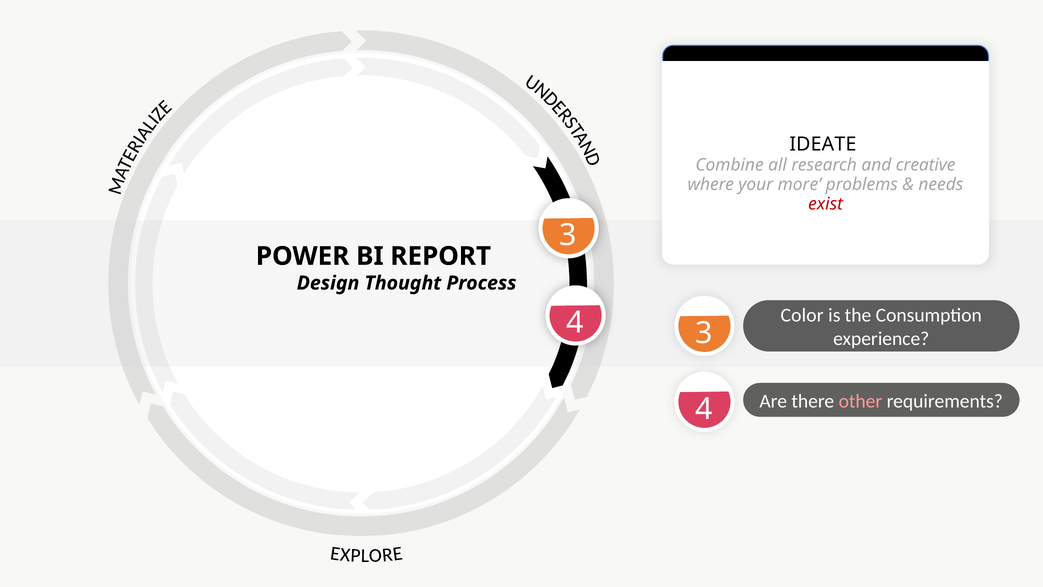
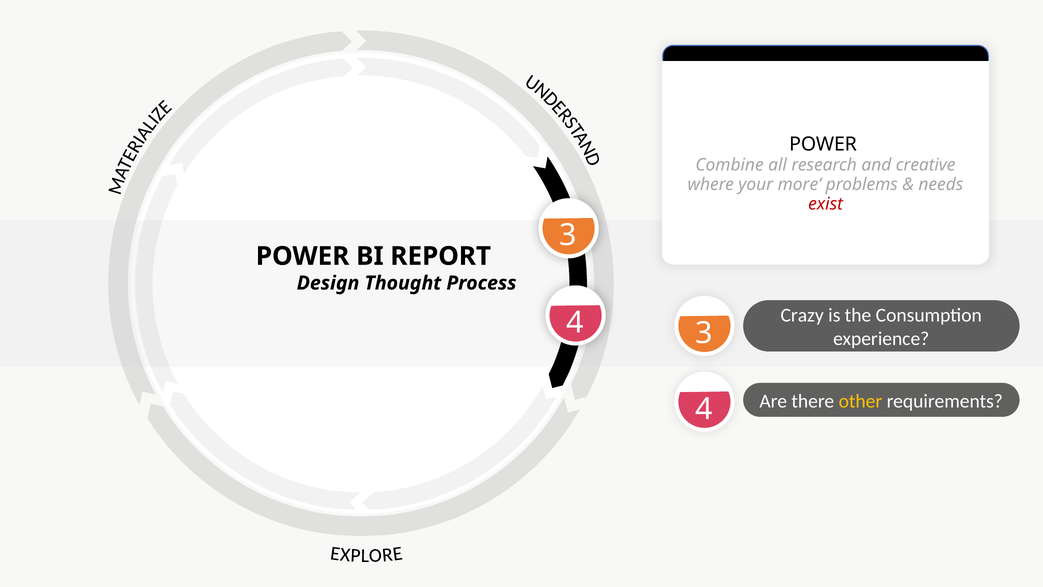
IDEATE at (823, 144): IDEATE -> POWER
Color: Color -> Crazy
other colour: pink -> yellow
